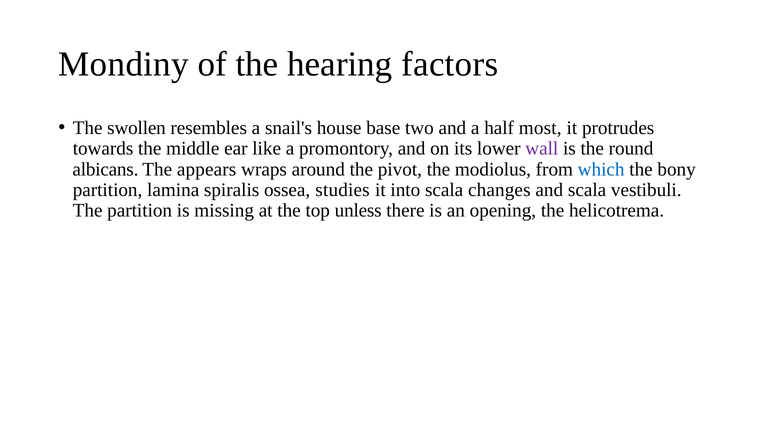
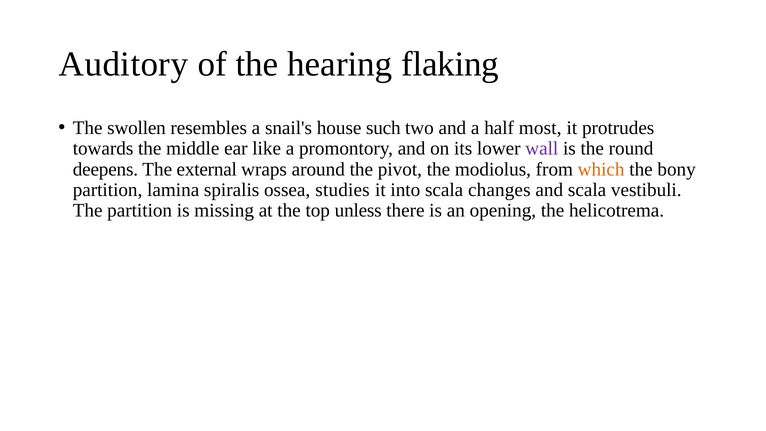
Mondiny: Mondiny -> Auditory
factors: factors -> flaking
base: base -> such
albicans: albicans -> deepens
appears: appears -> external
which colour: blue -> orange
